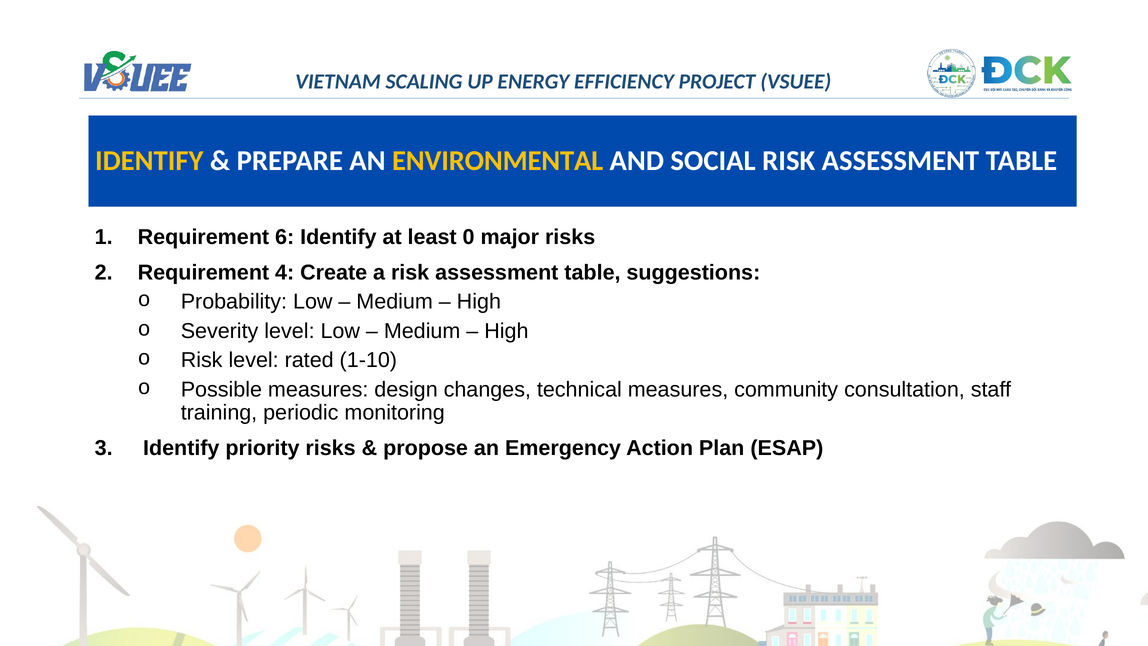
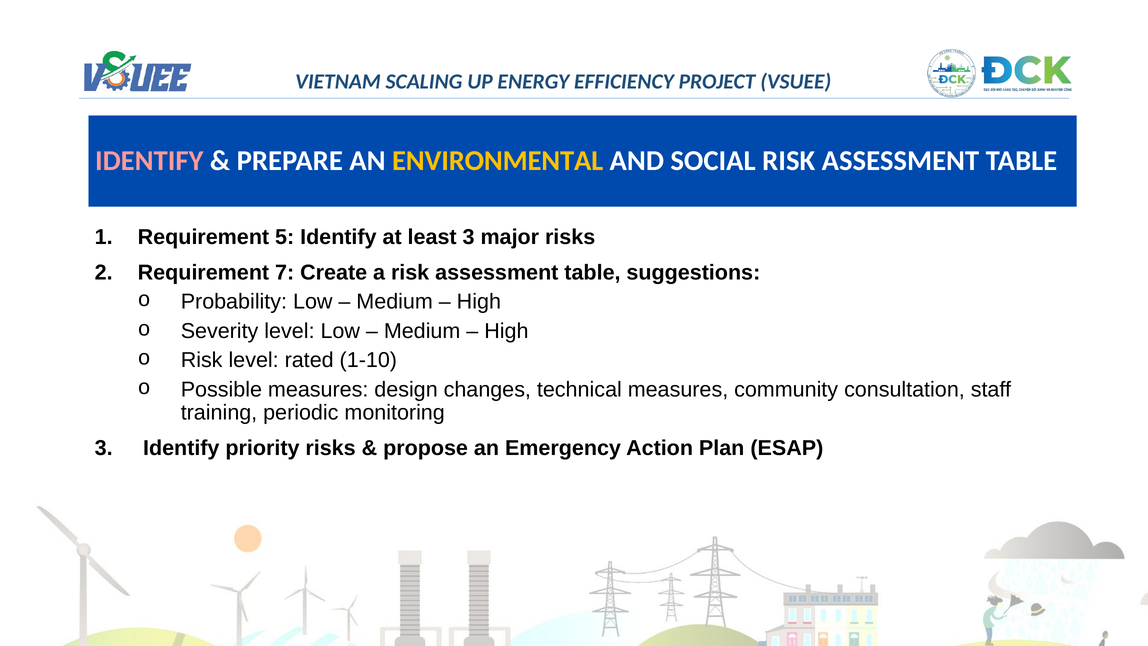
IDENTIFY at (149, 161) colour: yellow -> pink
6: 6 -> 5
least 0: 0 -> 3
4: 4 -> 7
